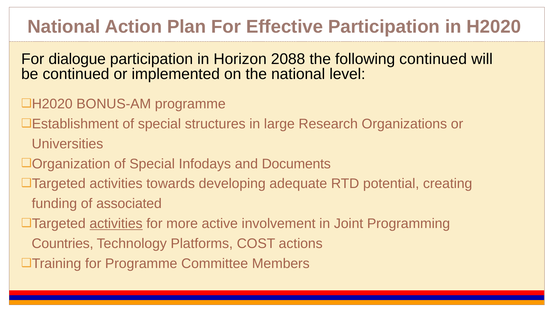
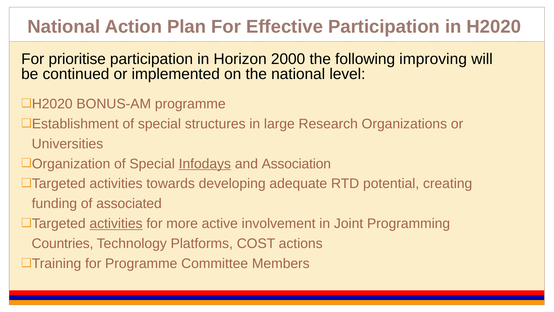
dialogue: dialogue -> prioritise
2088: 2088 -> 2000
following continued: continued -> improving
Infodays underline: none -> present
Documents: Documents -> Association
